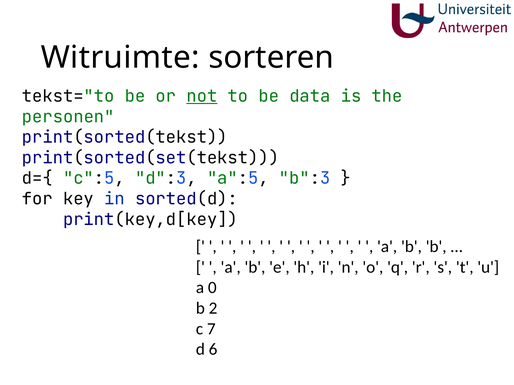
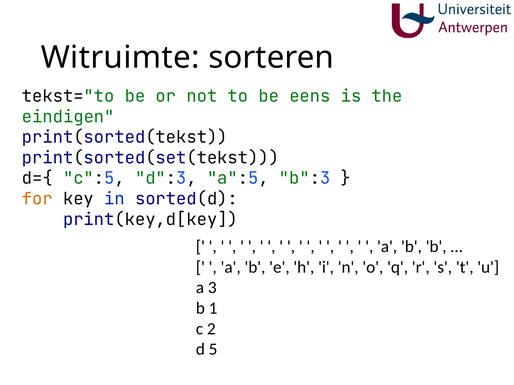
not underline: present -> none
data: data -> eens
personen: personen -> eindigen
for colour: black -> orange
0: 0 -> 3
2: 2 -> 1
7: 7 -> 2
6: 6 -> 5
